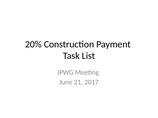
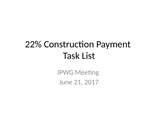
20%: 20% -> 22%
